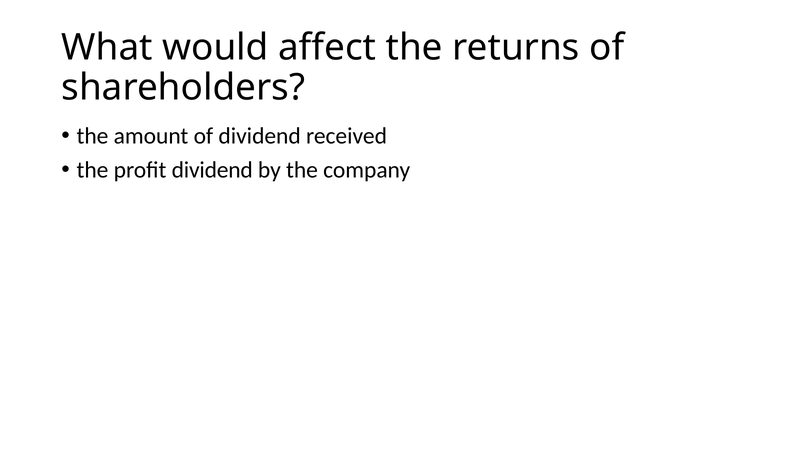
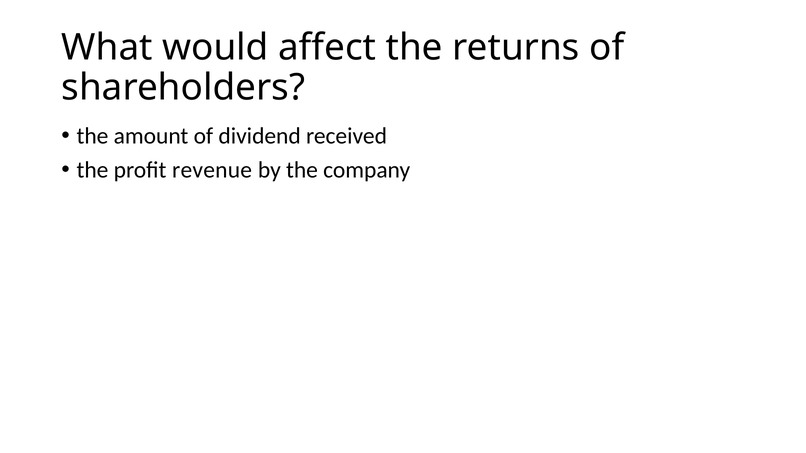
profit dividend: dividend -> revenue
